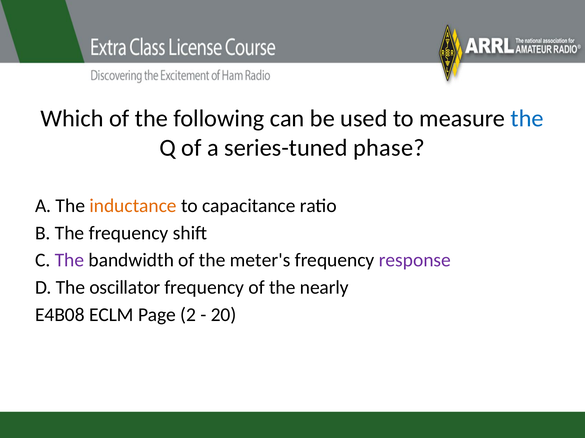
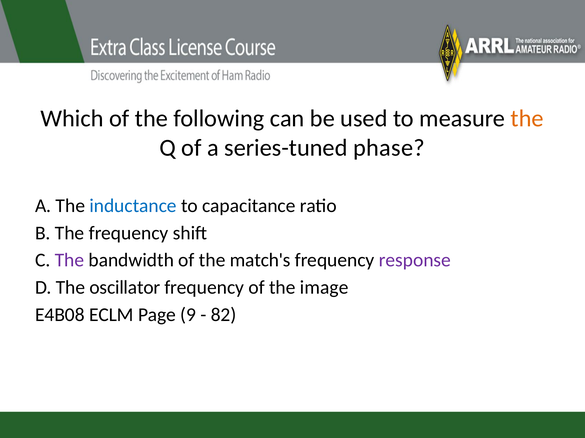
the at (527, 119) colour: blue -> orange
inductance colour: orange -> blue
meter's: meter's -> match's
nearly: nearly -> image
2: 2 -> 9
20: 20 -> 82
